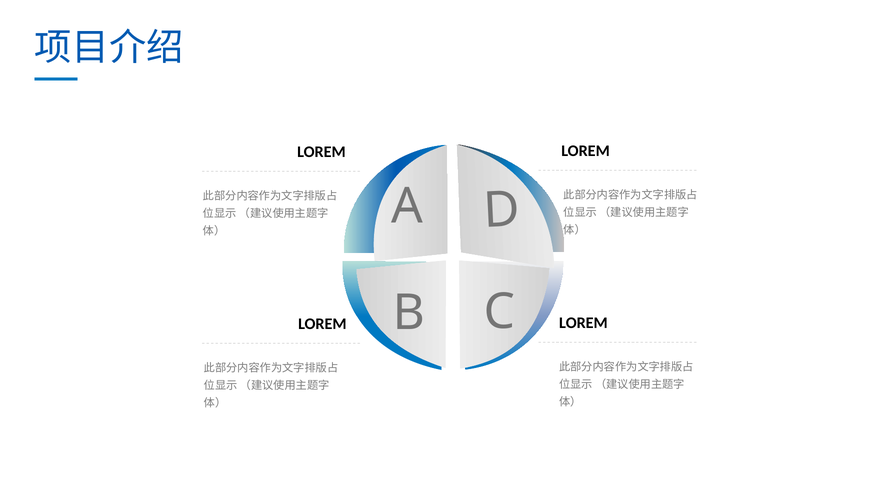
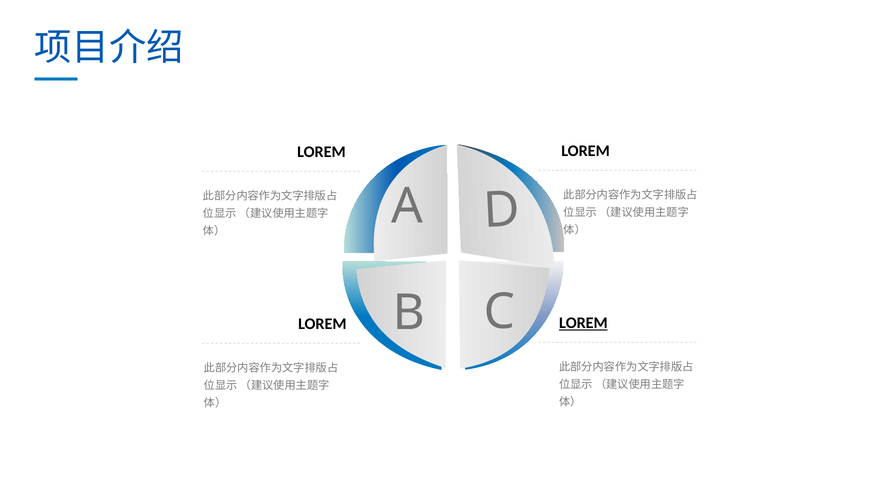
LOREM at (583, 323) underline: none -> present
